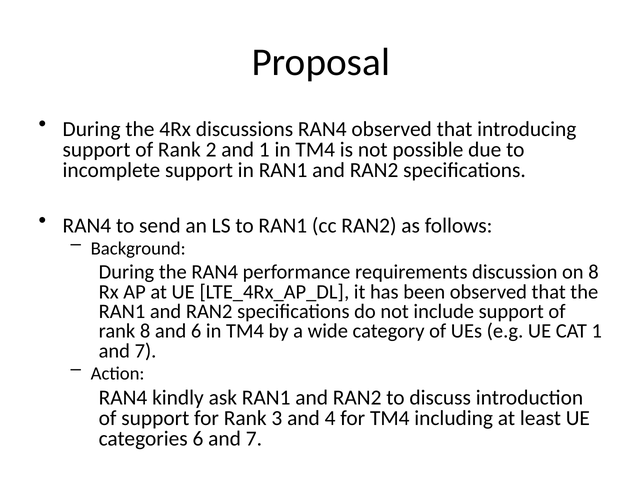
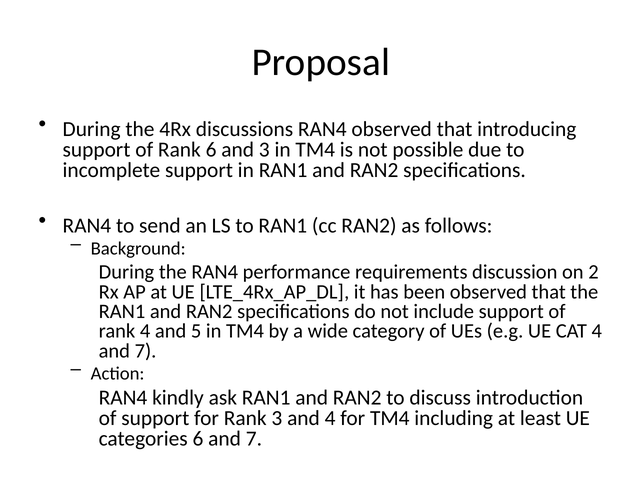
Rank 2: 2 -> 6
and 1: 1 -> 3
on 8: 8 -> 2
rank 8: 8 -> 4
and 6: 6 -> 5
CAT 1: 1 -> 4
